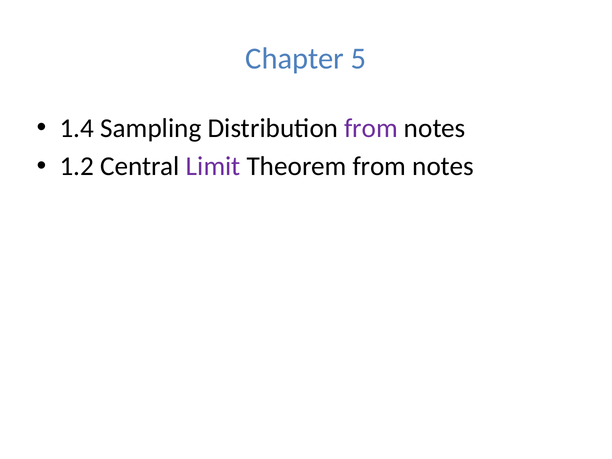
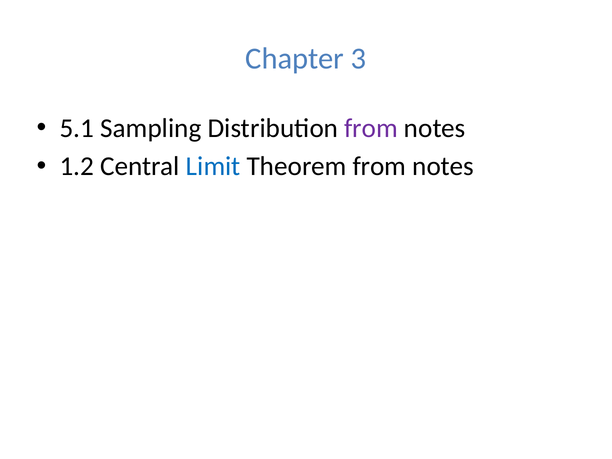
5: 5 -> 3
1.4: 1.4 -> 5.1
Limit colour: purple -> blue
